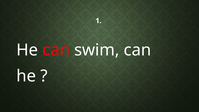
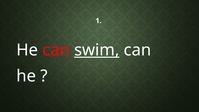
swim underline: none -> present
